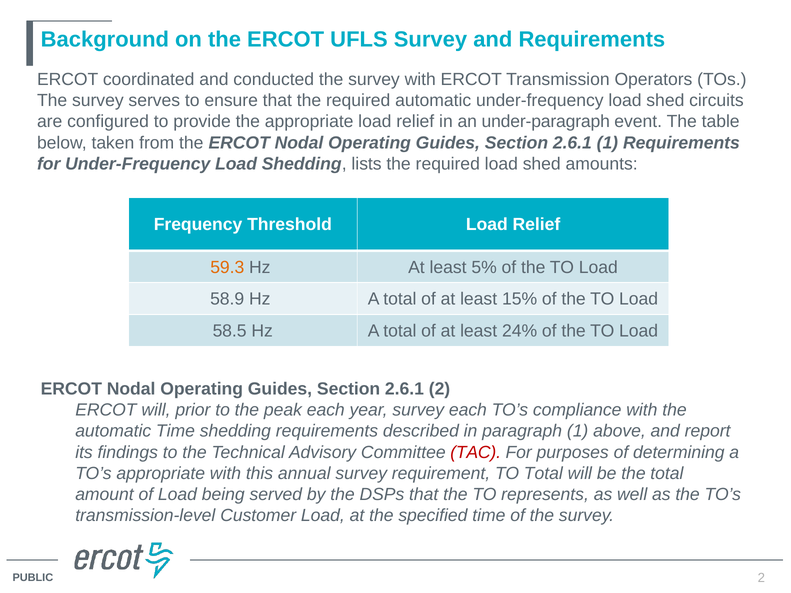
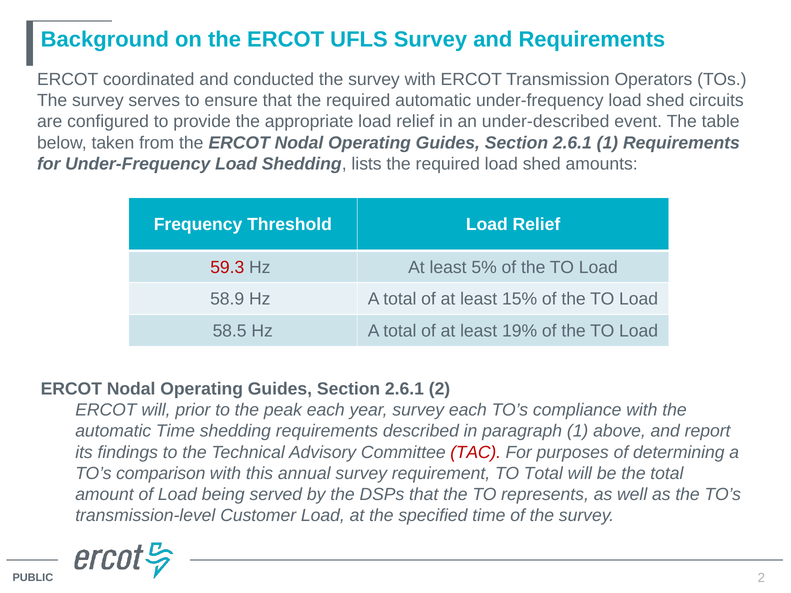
under-paragraph: under-paragraph -> under-described
59.3 colour: orange -> red
24%: 24% -> 19%
TO’s appropriate: appropriate -> comparison
